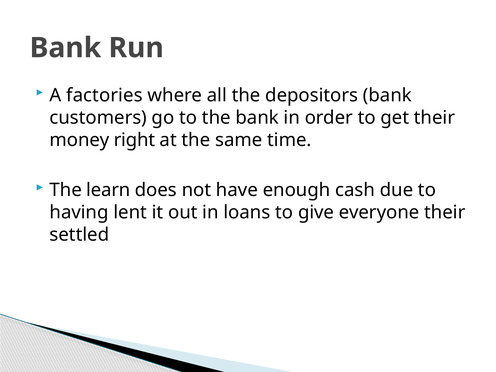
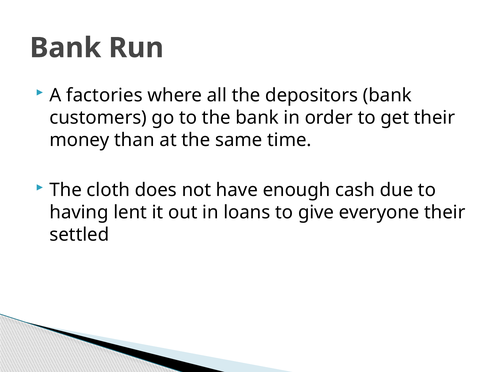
right: right -> than
learn: learn -> cloth
